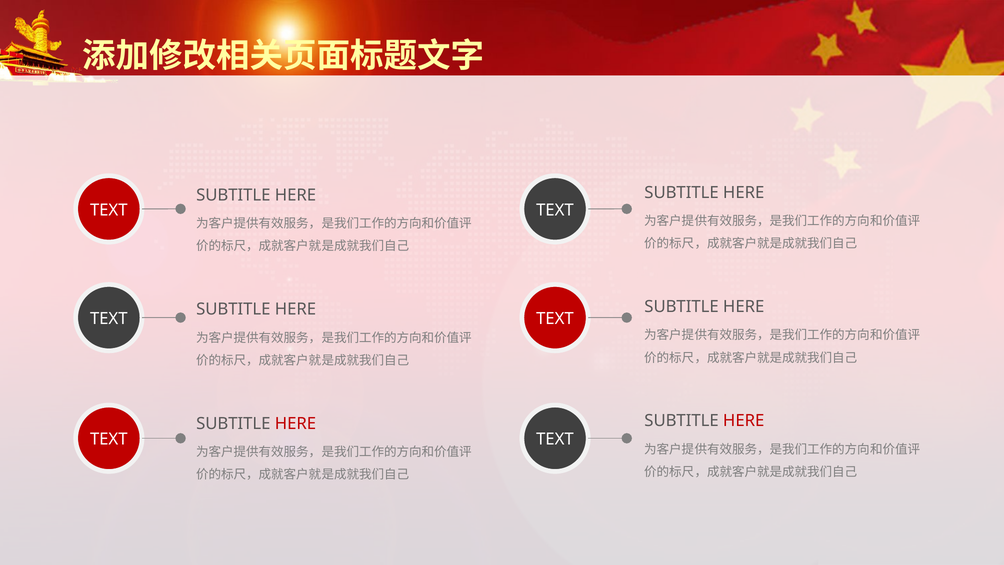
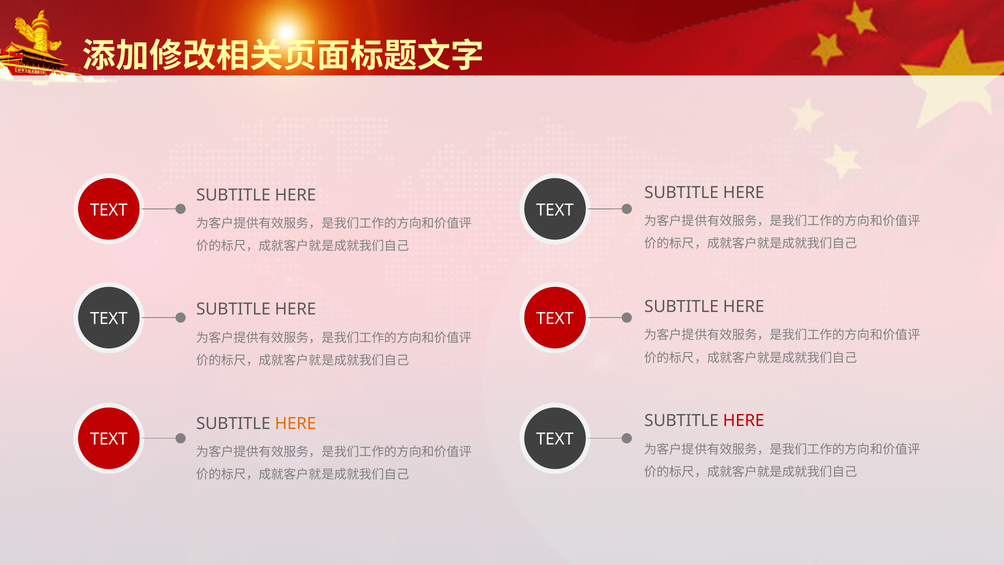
HERE at (295, 423) colour: red -> orange
